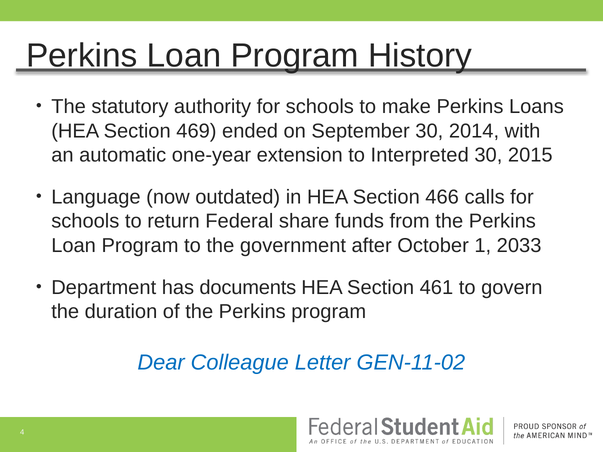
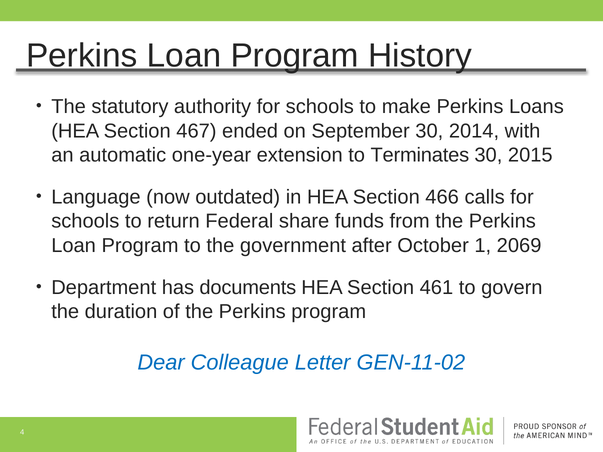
469: 469 -> 467
Interpreted: Interpreted -> Terminates
2033: 2033 -> 2069
